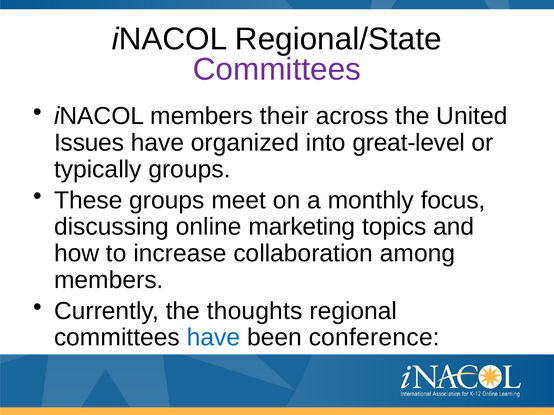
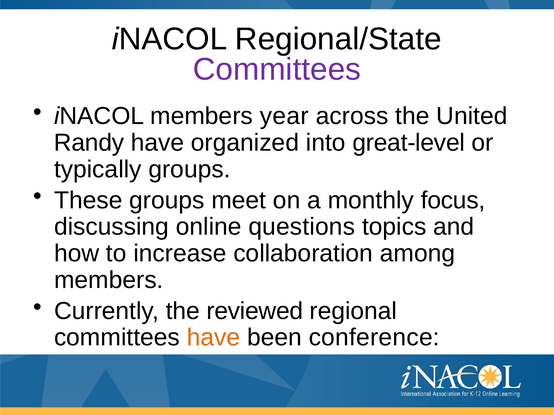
their: their -> year
Issues: Issues -> Randy
marketing: marketing -> questions
thoughts: thoughts -> reviewed
have at (213, 338) colour: blue -> orange
